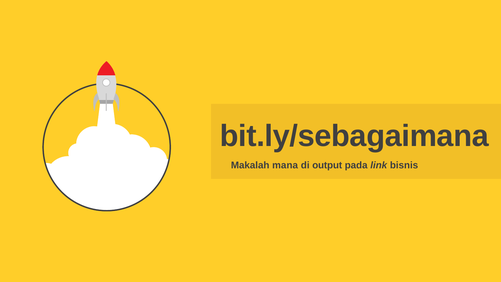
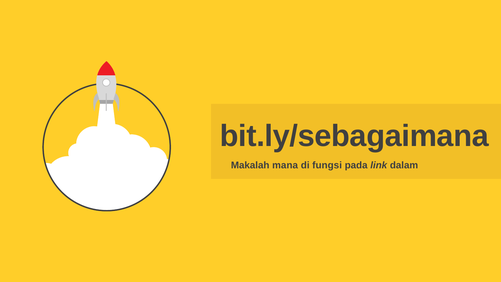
output: output -> fungsi
bisnis: bisnis -> dalam
